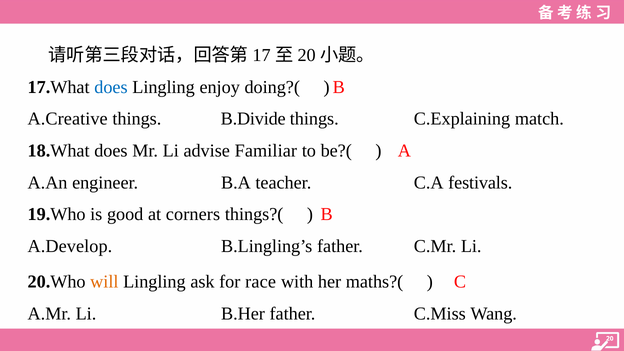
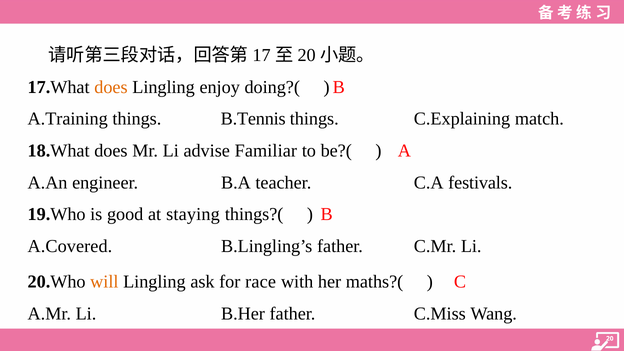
does at (111, 87) colour: blue -> orange
A.Creative: A.Creative -> A.Training
B.Divide: B.Divide -> B.Tennis
corners: corners -> staying
A.Develop: A.Develop -> A.Covered
